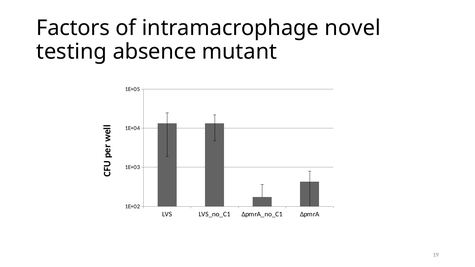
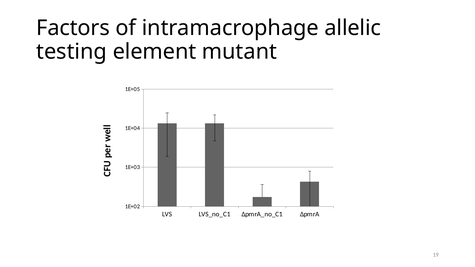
novel: novel -> allelic
absence: absence -> element
